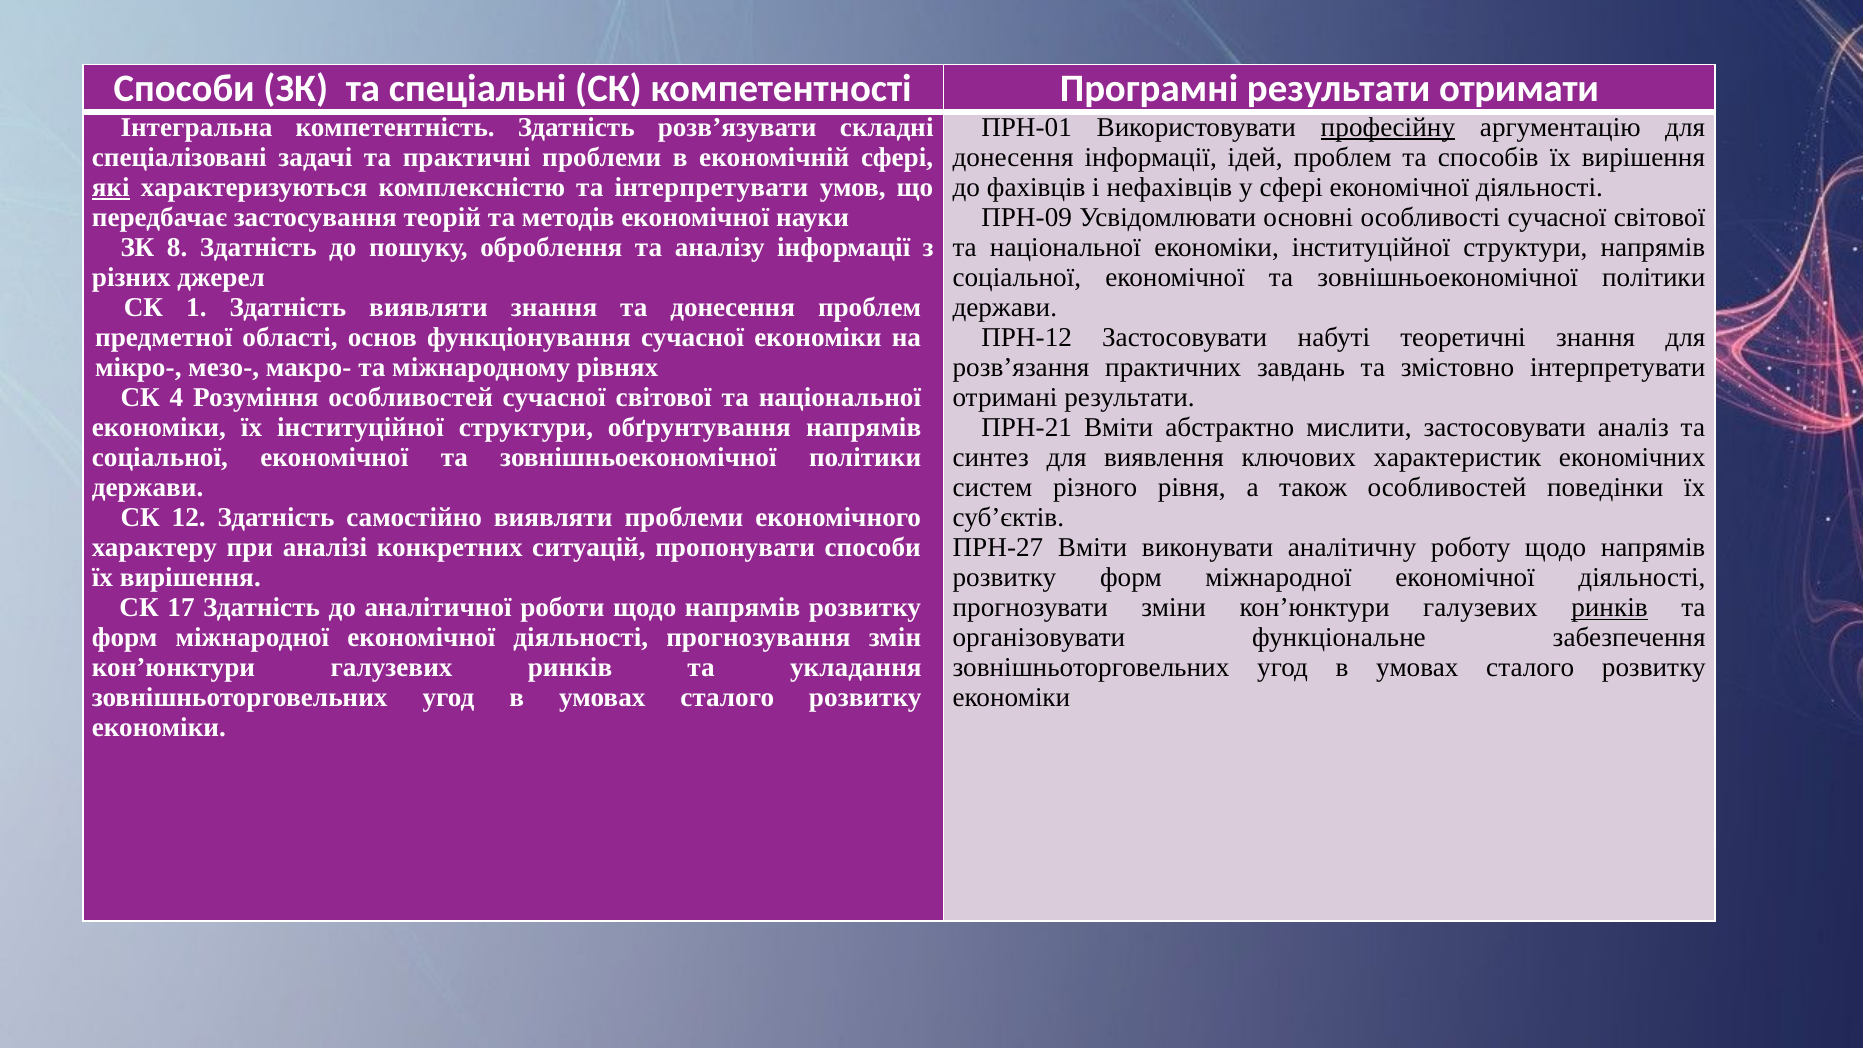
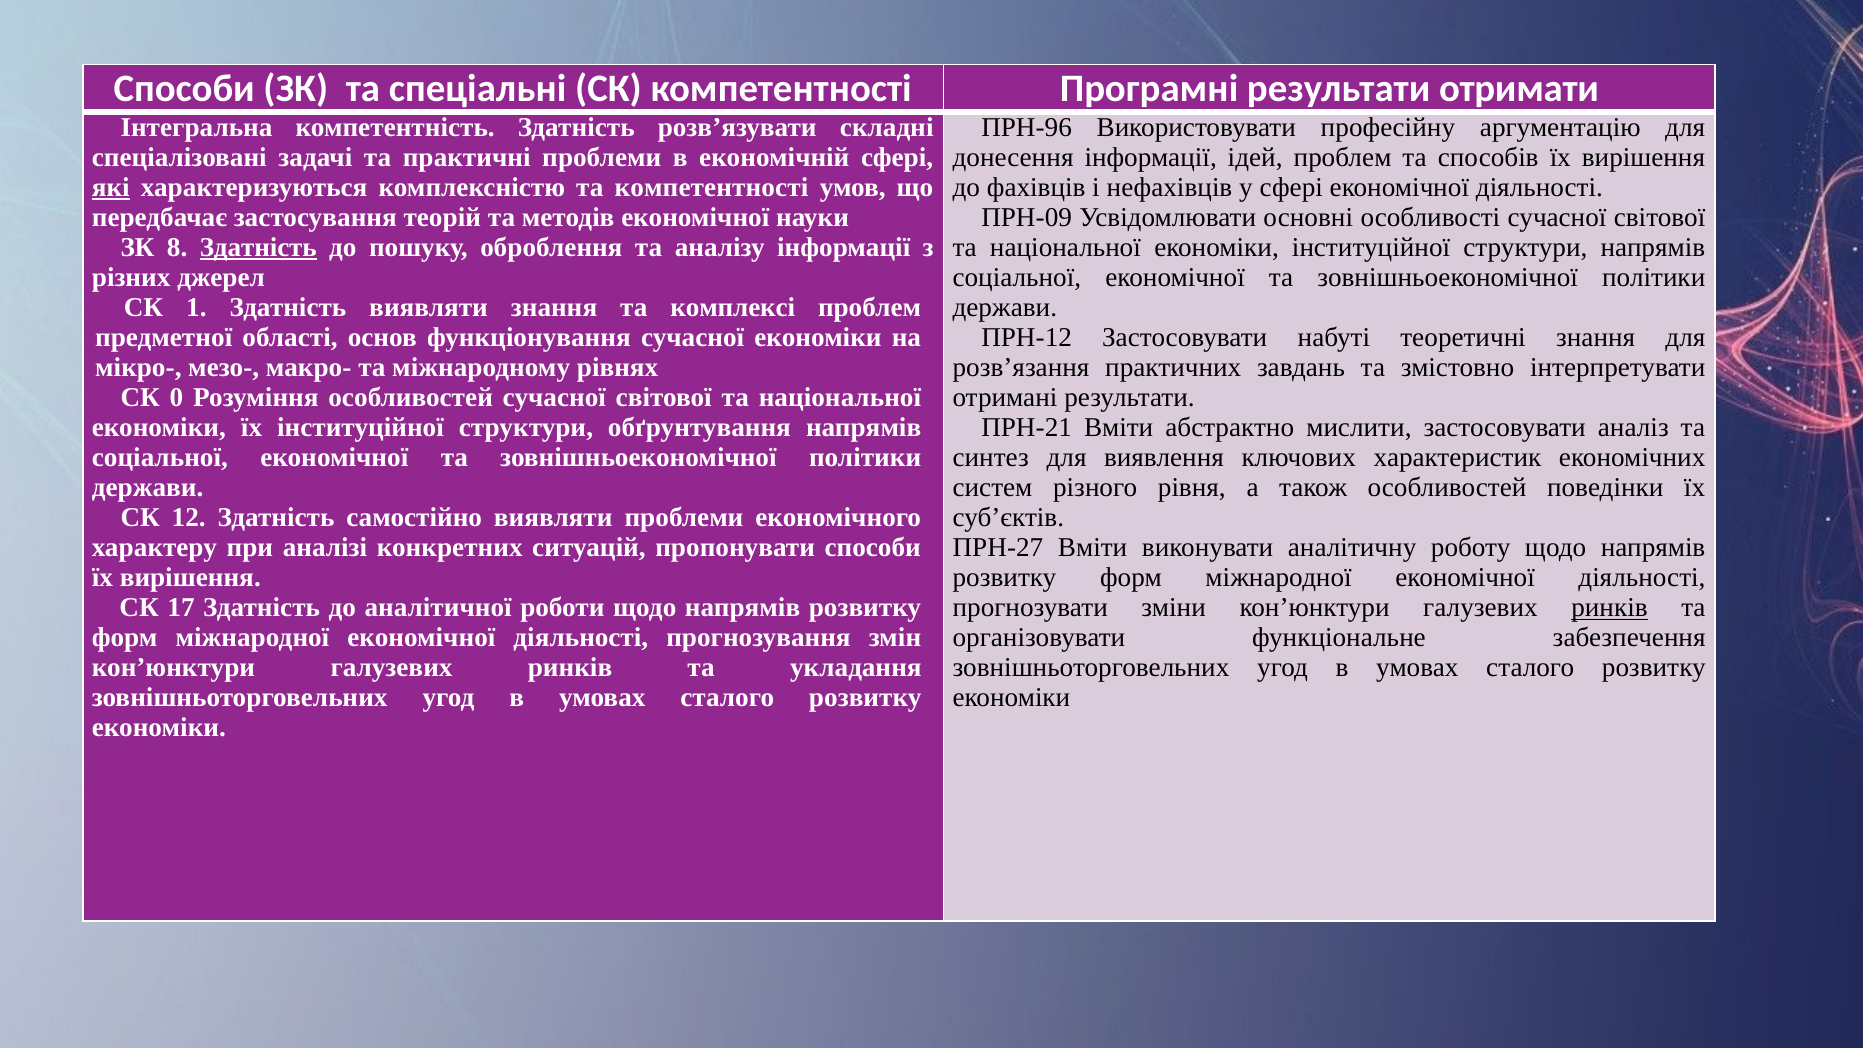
ПРН-01: ПРН-01 -> ПРН-96
професійну underline: present -> none
та інтерпретувати: інтерпретувати -> компетентності
Здатність at (258, 247) underline: none -> present
та донесення: донесення -> комплексі
4: 4 -> 0
